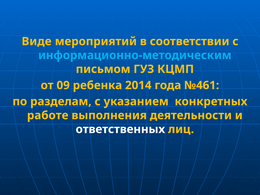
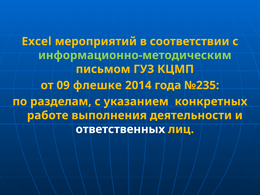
Виде: Виде -> Excel
информационно-методическим colour: light blue -> light green
ребенка: ребенка -> флешке
№461: №461 -> №235
